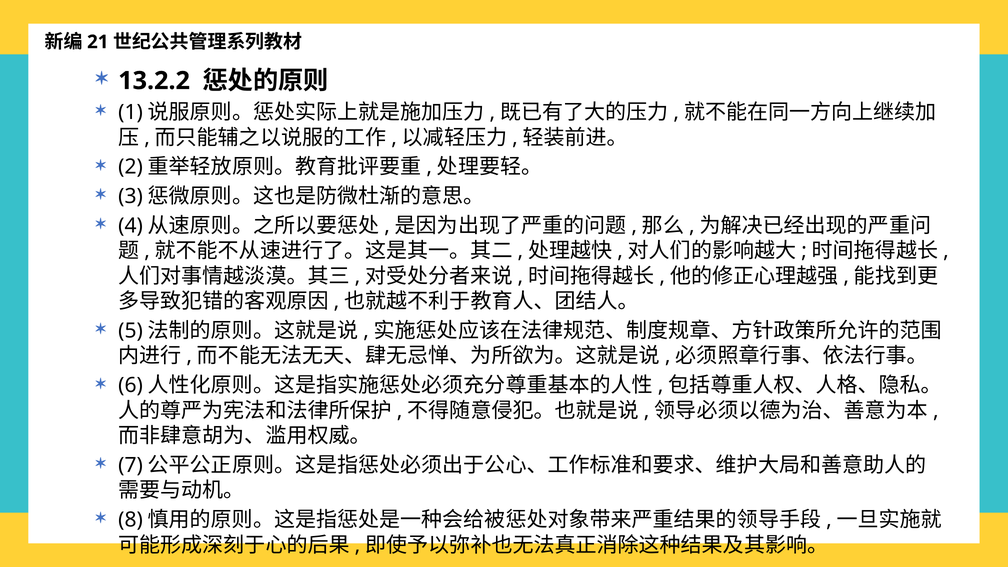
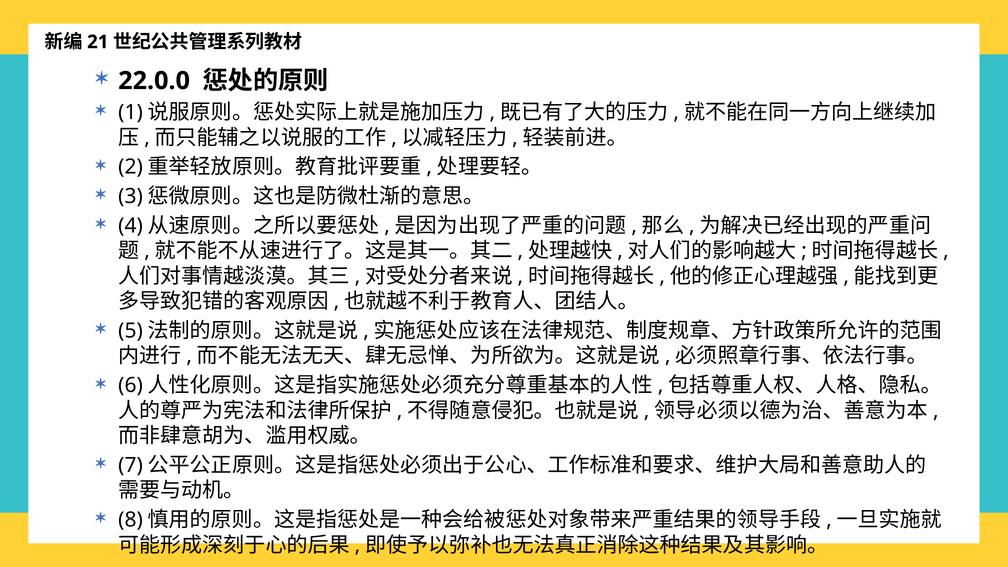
13.2.2: 13.2.2 -> 22.0.0
